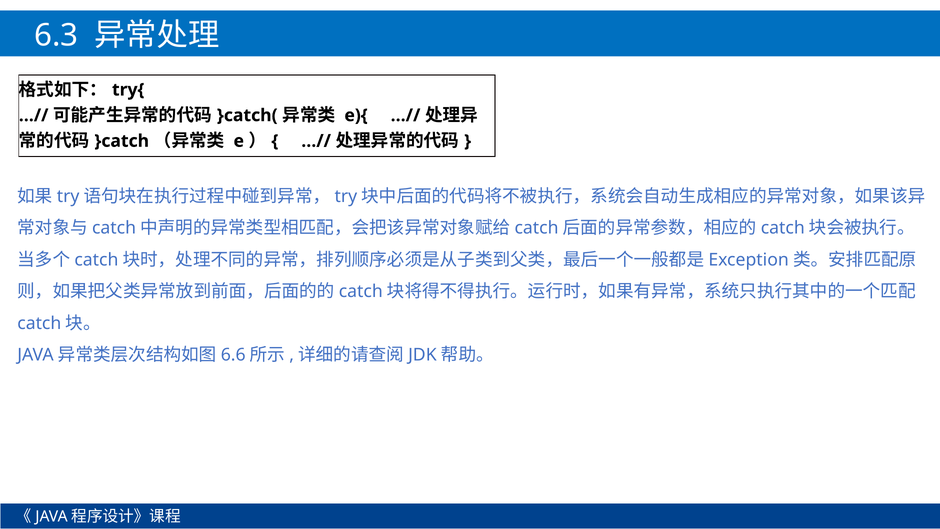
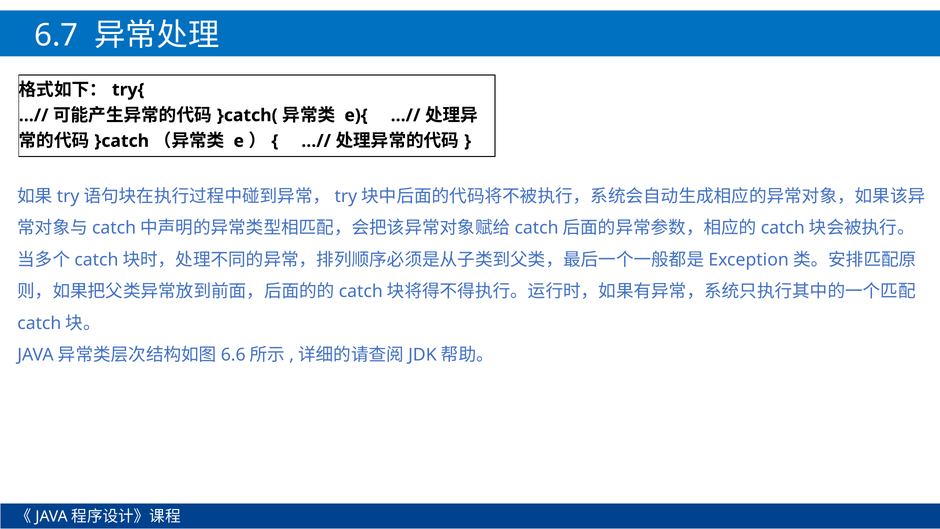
6.3: 6.3 -> 6.7
